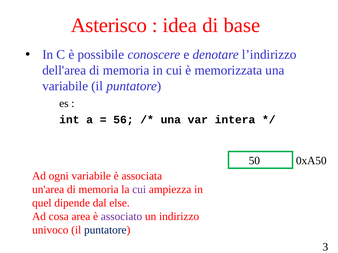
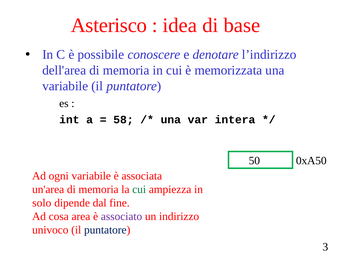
56: 56 -> 58
cui at (139, 190) colour: purple -> green
quel: quel -> solo
else: else -> fine
